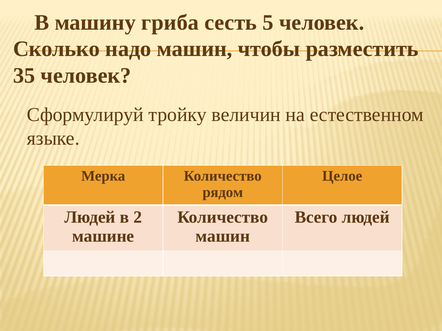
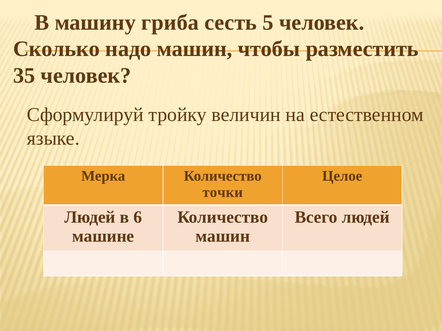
рядом: рядом -> точки
2: 2 -> 6
